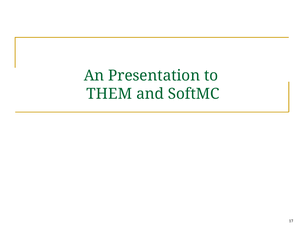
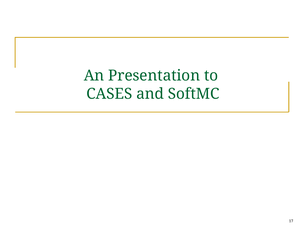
THEM: THEM -> CASES
